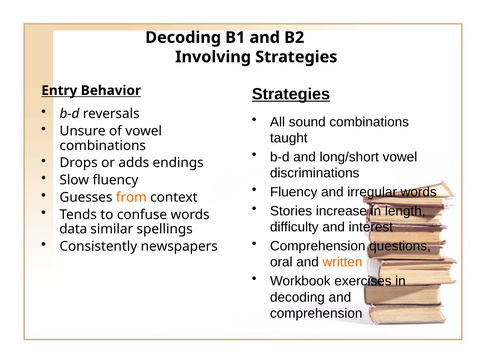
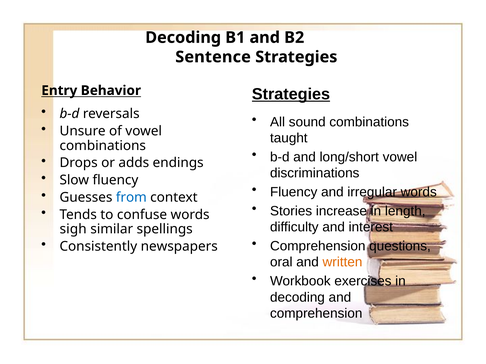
Involving: Involving -> Sentence
from colour: orange -> blue
data: data -> sigh
